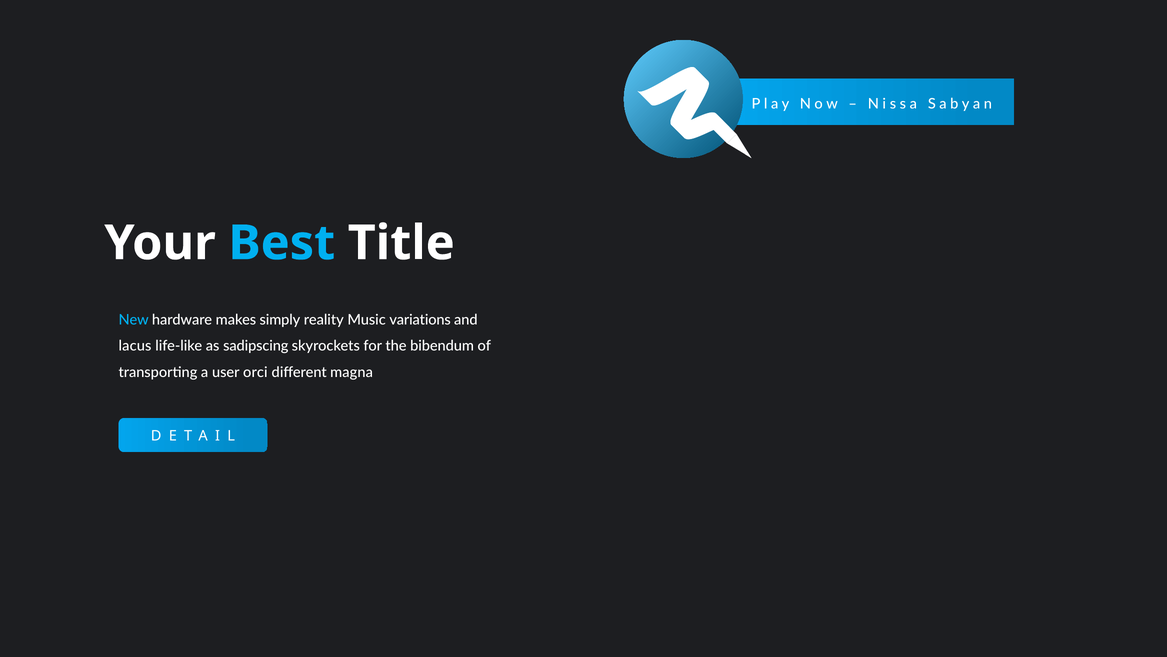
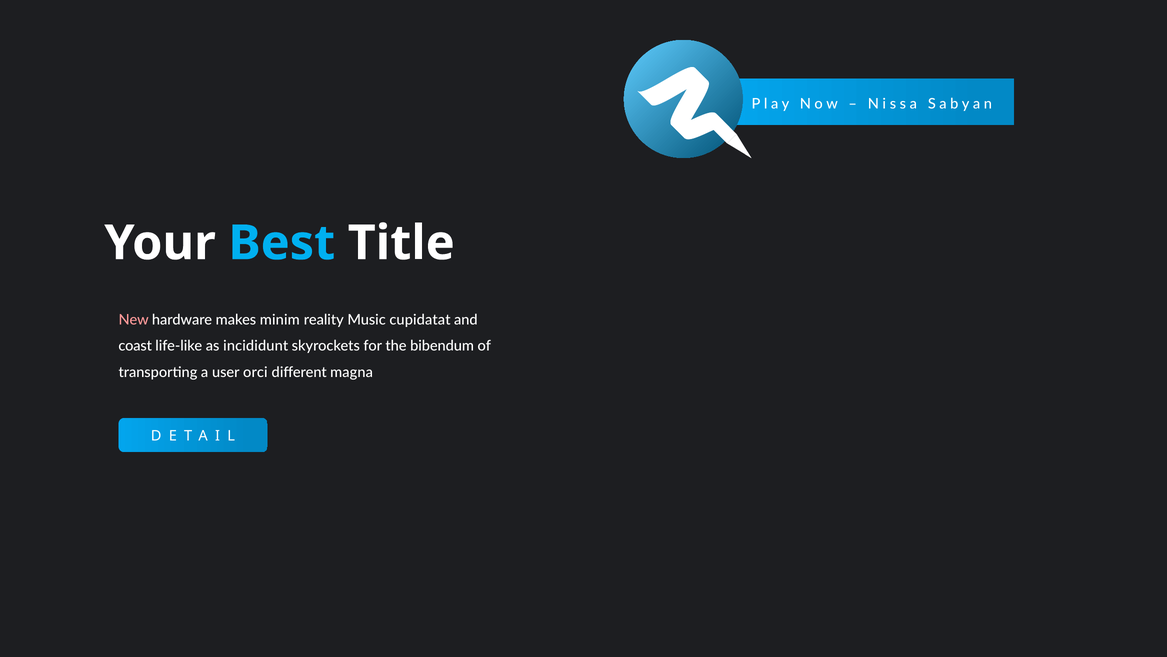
New colour: light blue -> pink
simply: simply -> minim
variations: variations -> cupidatat
lacus: lacus -> coast
sadipscing: sadipscing -> incididunt
